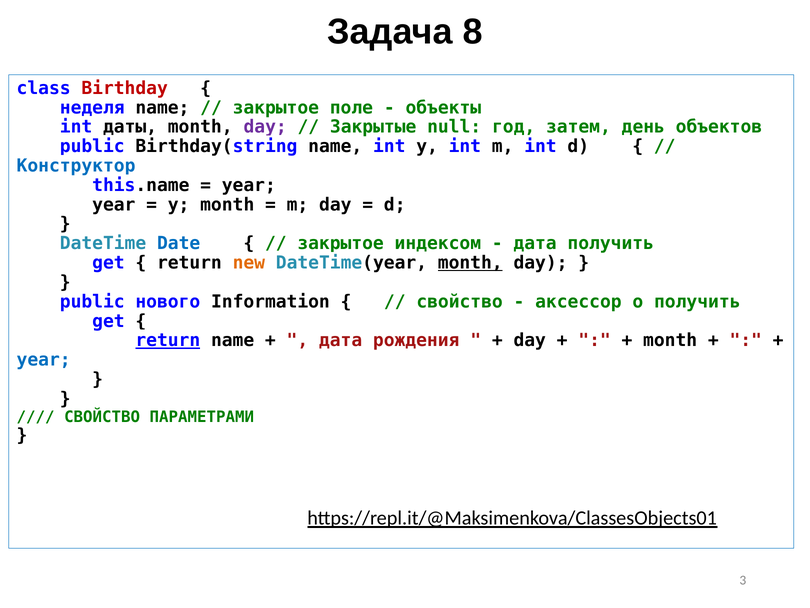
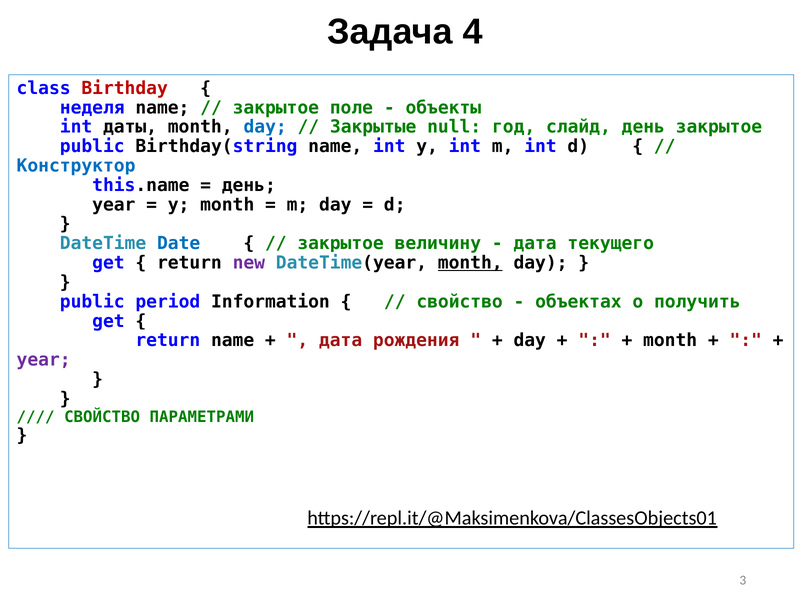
8: 8 -> 4
day at (265, 127) colour: purple -> blue
затем: затем -> слайд
день объектов: объектов -> закрытое
year at (249, 185): year -> день
индексом: индексом -> величину
дата получить: получить -> текущего
new colour: orange -> purple
нового: нового -> period
аксессор: аксессор -> объектах
return at (168, 340) underline: present -> none
year at (44, 360) colour: blue -> purple
